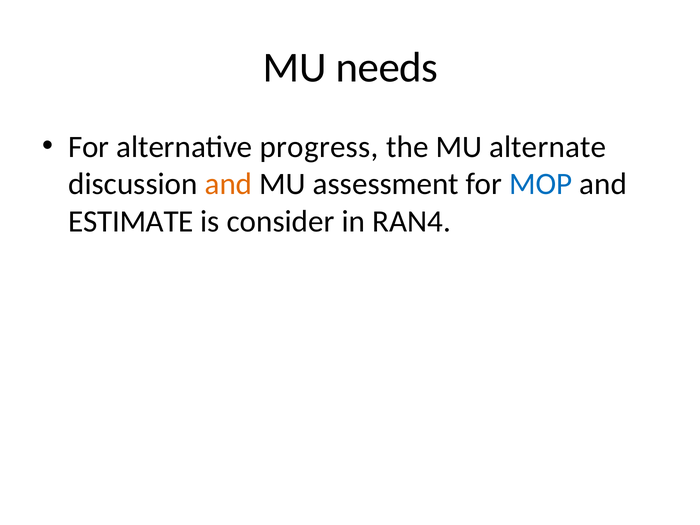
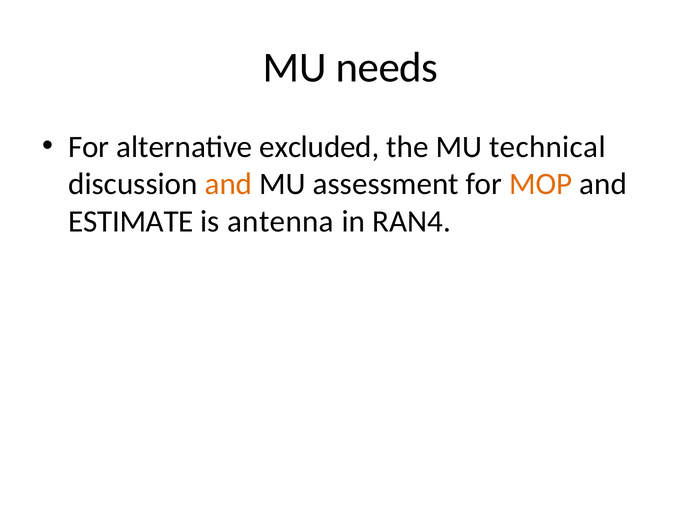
progress: progress -> excluded
alternate: alternate -> technical
MOP colour: blue -> orange
consider: consider -> antenna
